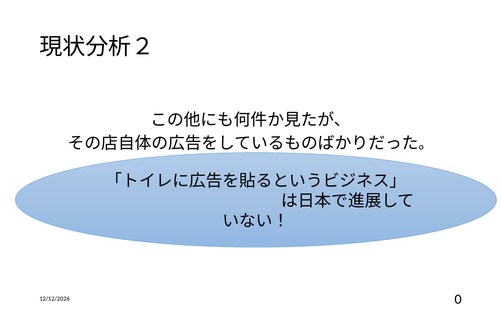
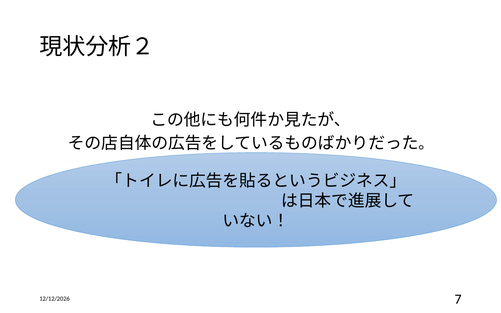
0: 0 -> 7
